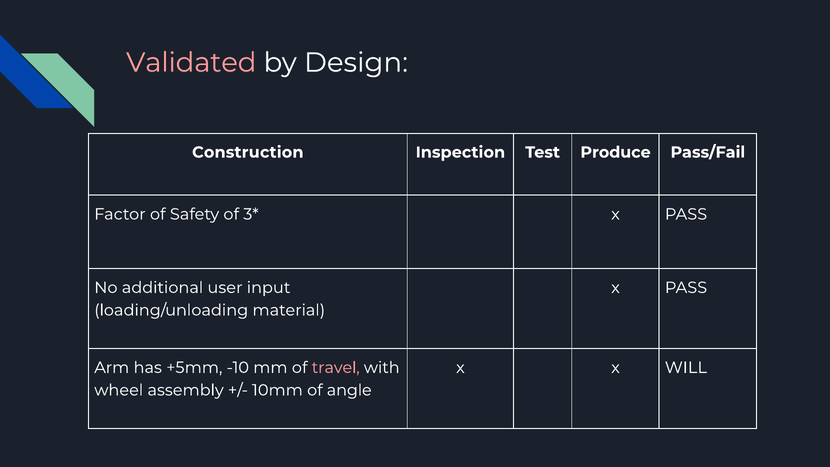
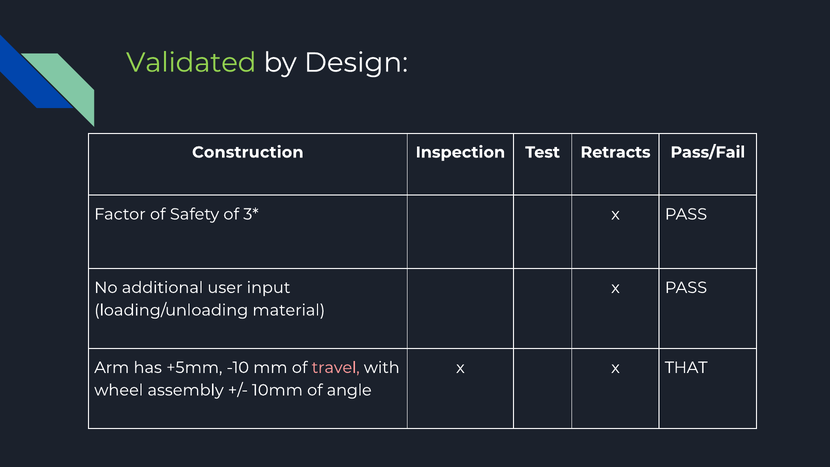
Validated colour: pink -> light green
Produce: Produce -> Retracts
WILL: WILL -> THAT
